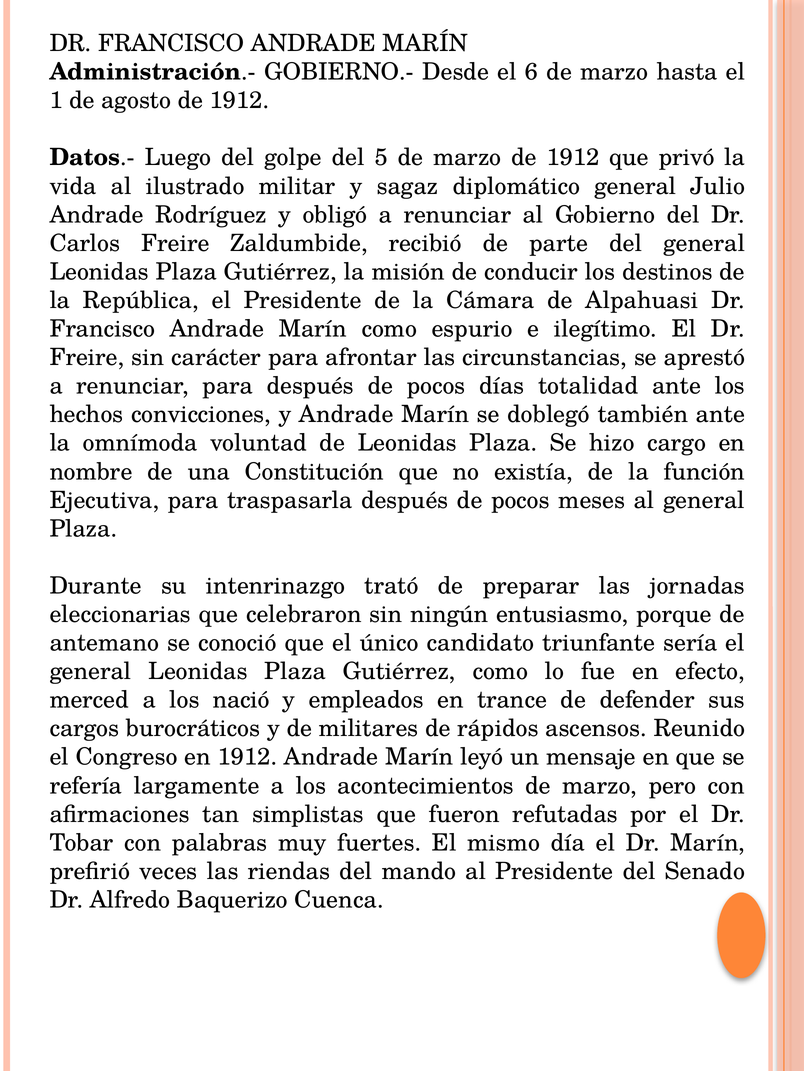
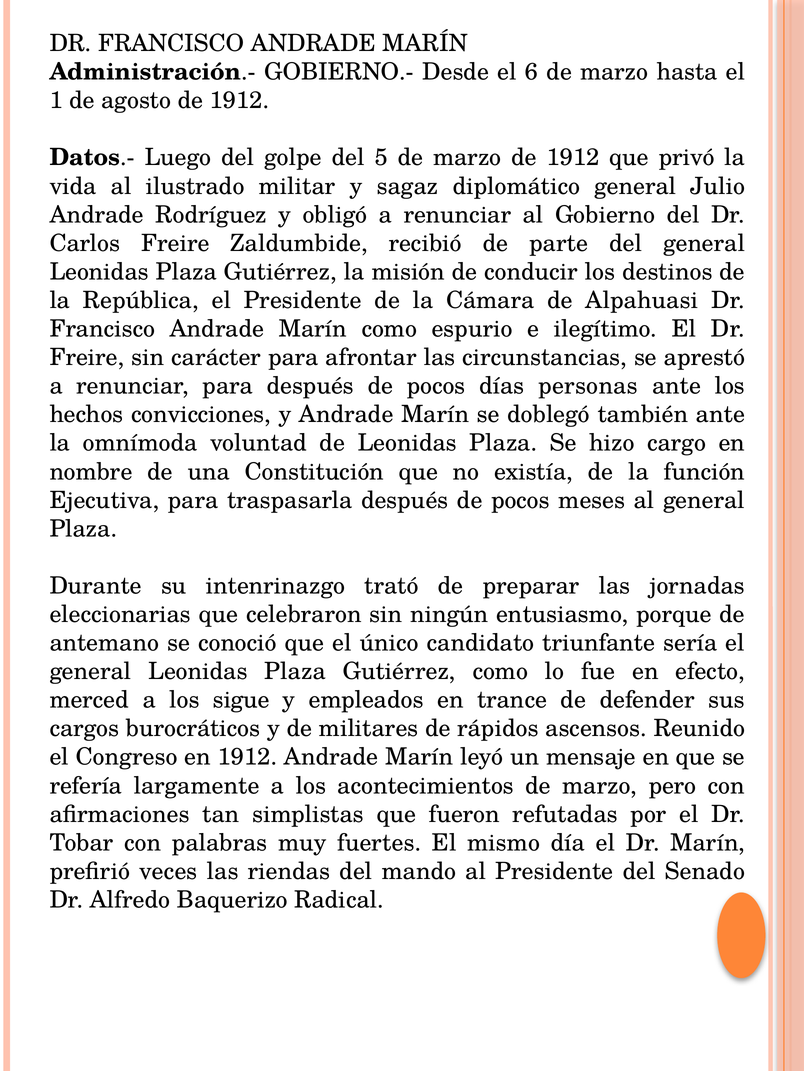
totalidad: totalidad -> personas
nació: nació -> sigue
Cuenca: Cuenca -> Radical
